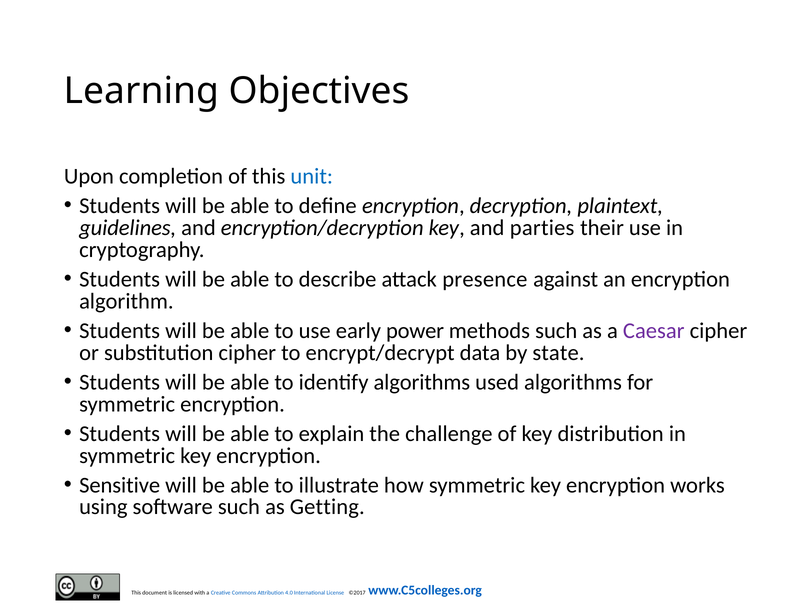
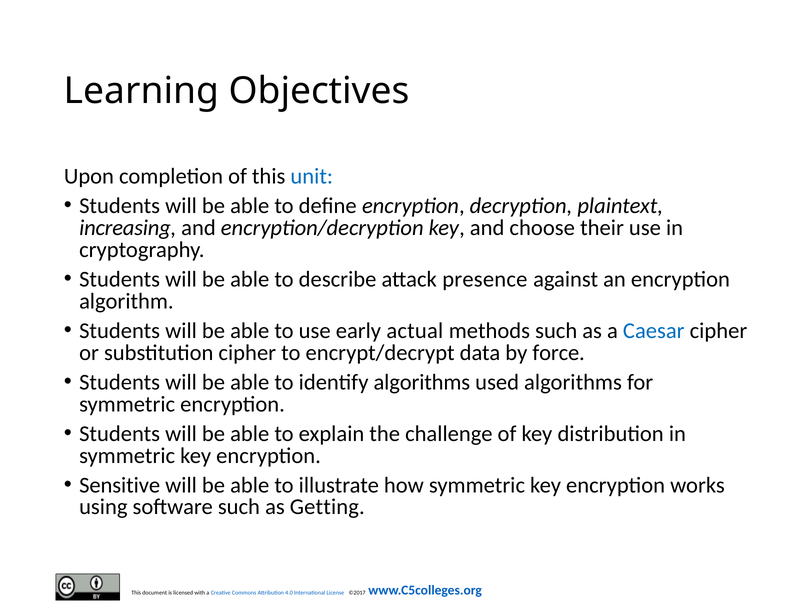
guidelines: guidelines -> increasing
parties: parties -> choose
power: power -> actual
Caesar colour: purple -> blue
state: state -> force
